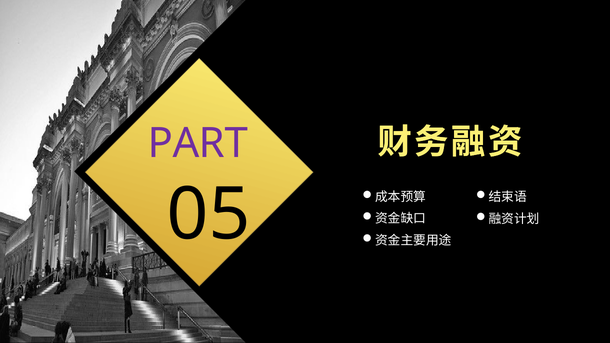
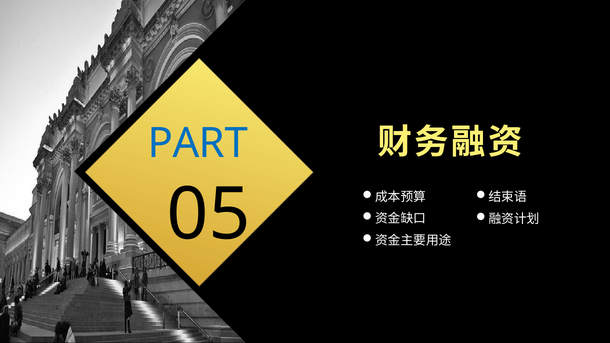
PART colour: purple -> blue
